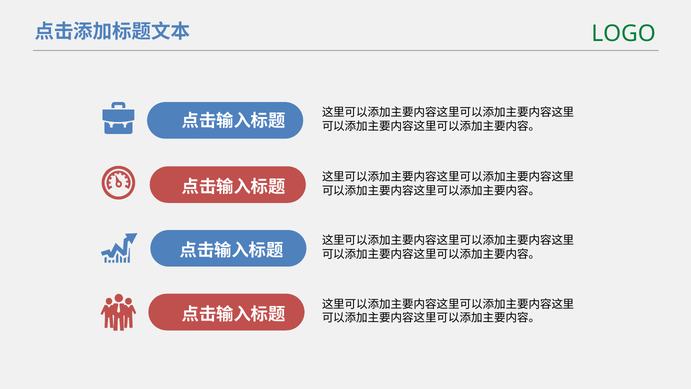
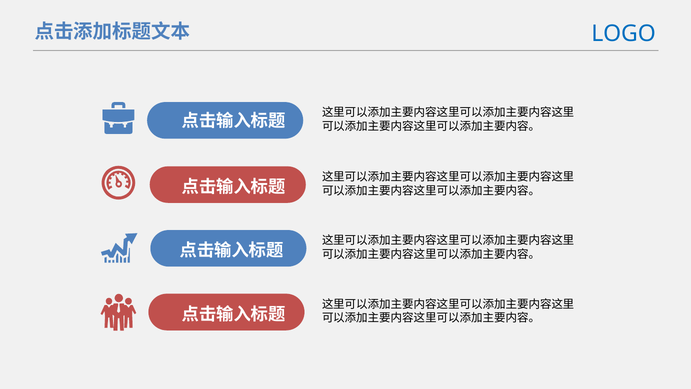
LOGO colour: green -> blue
